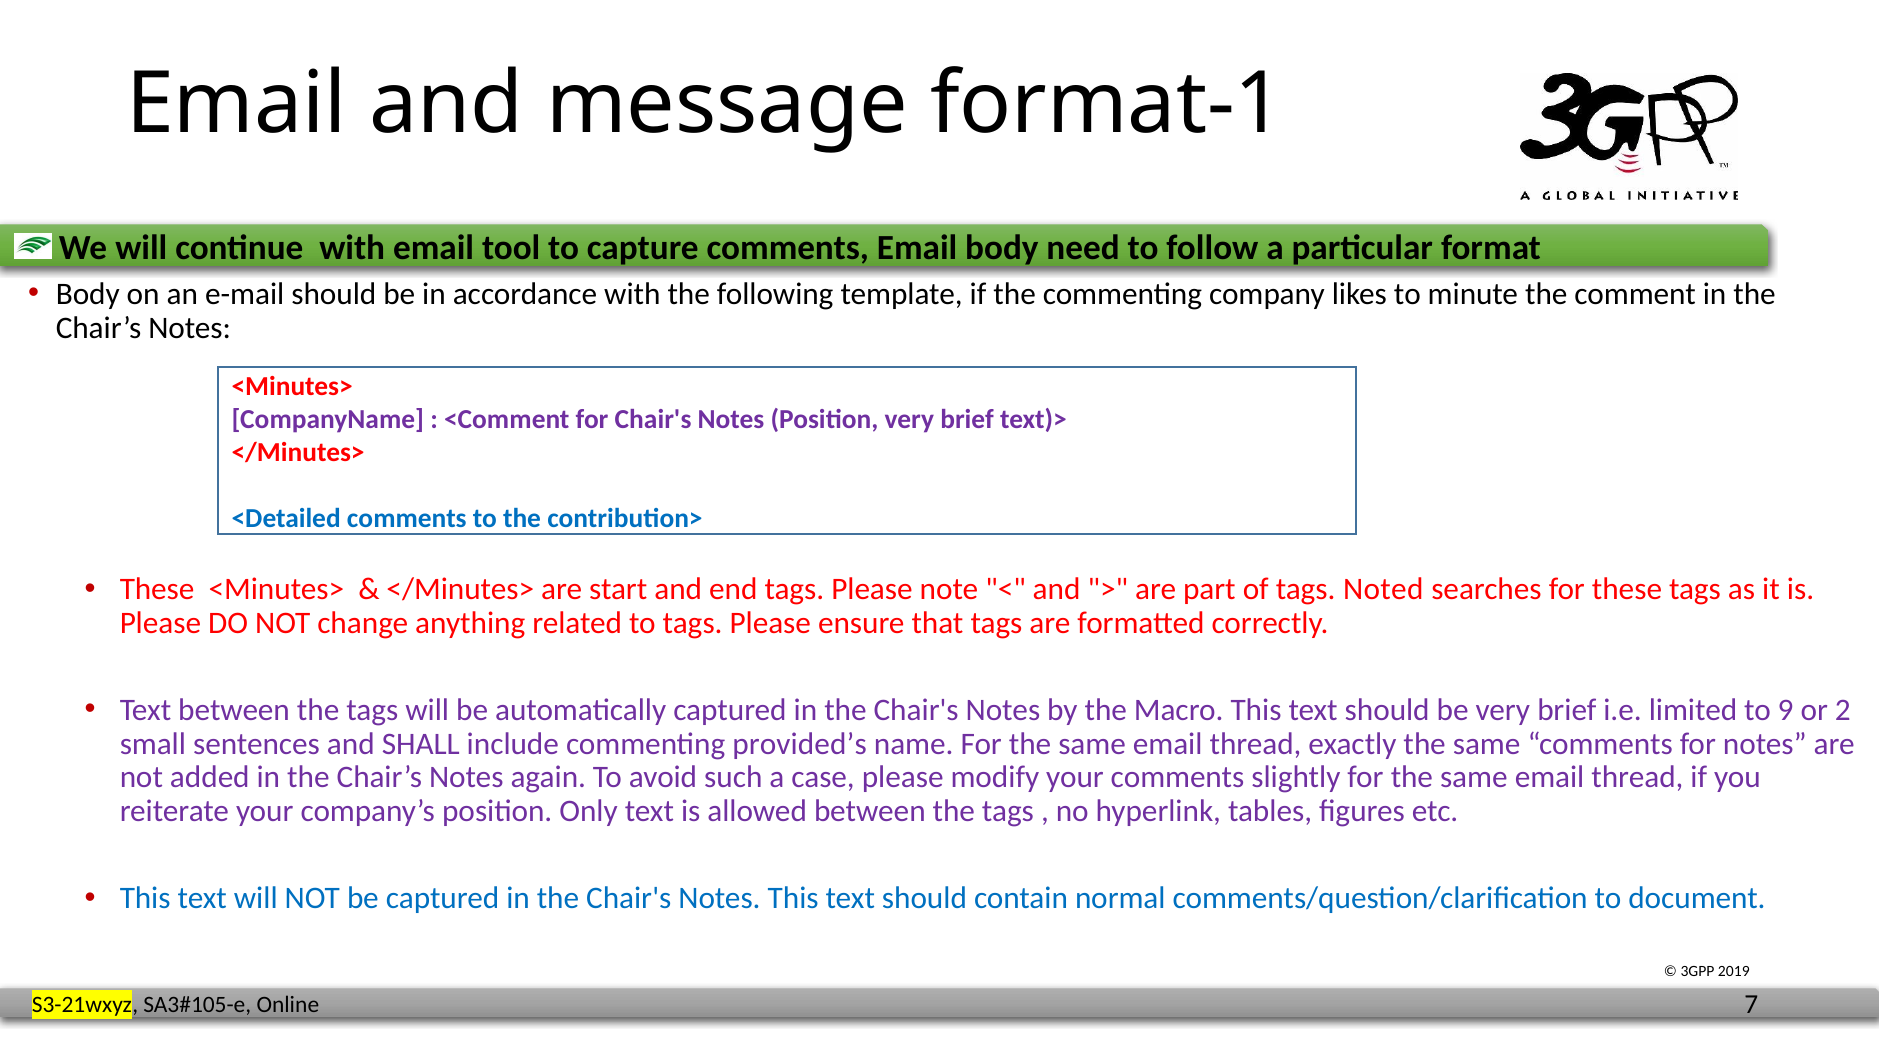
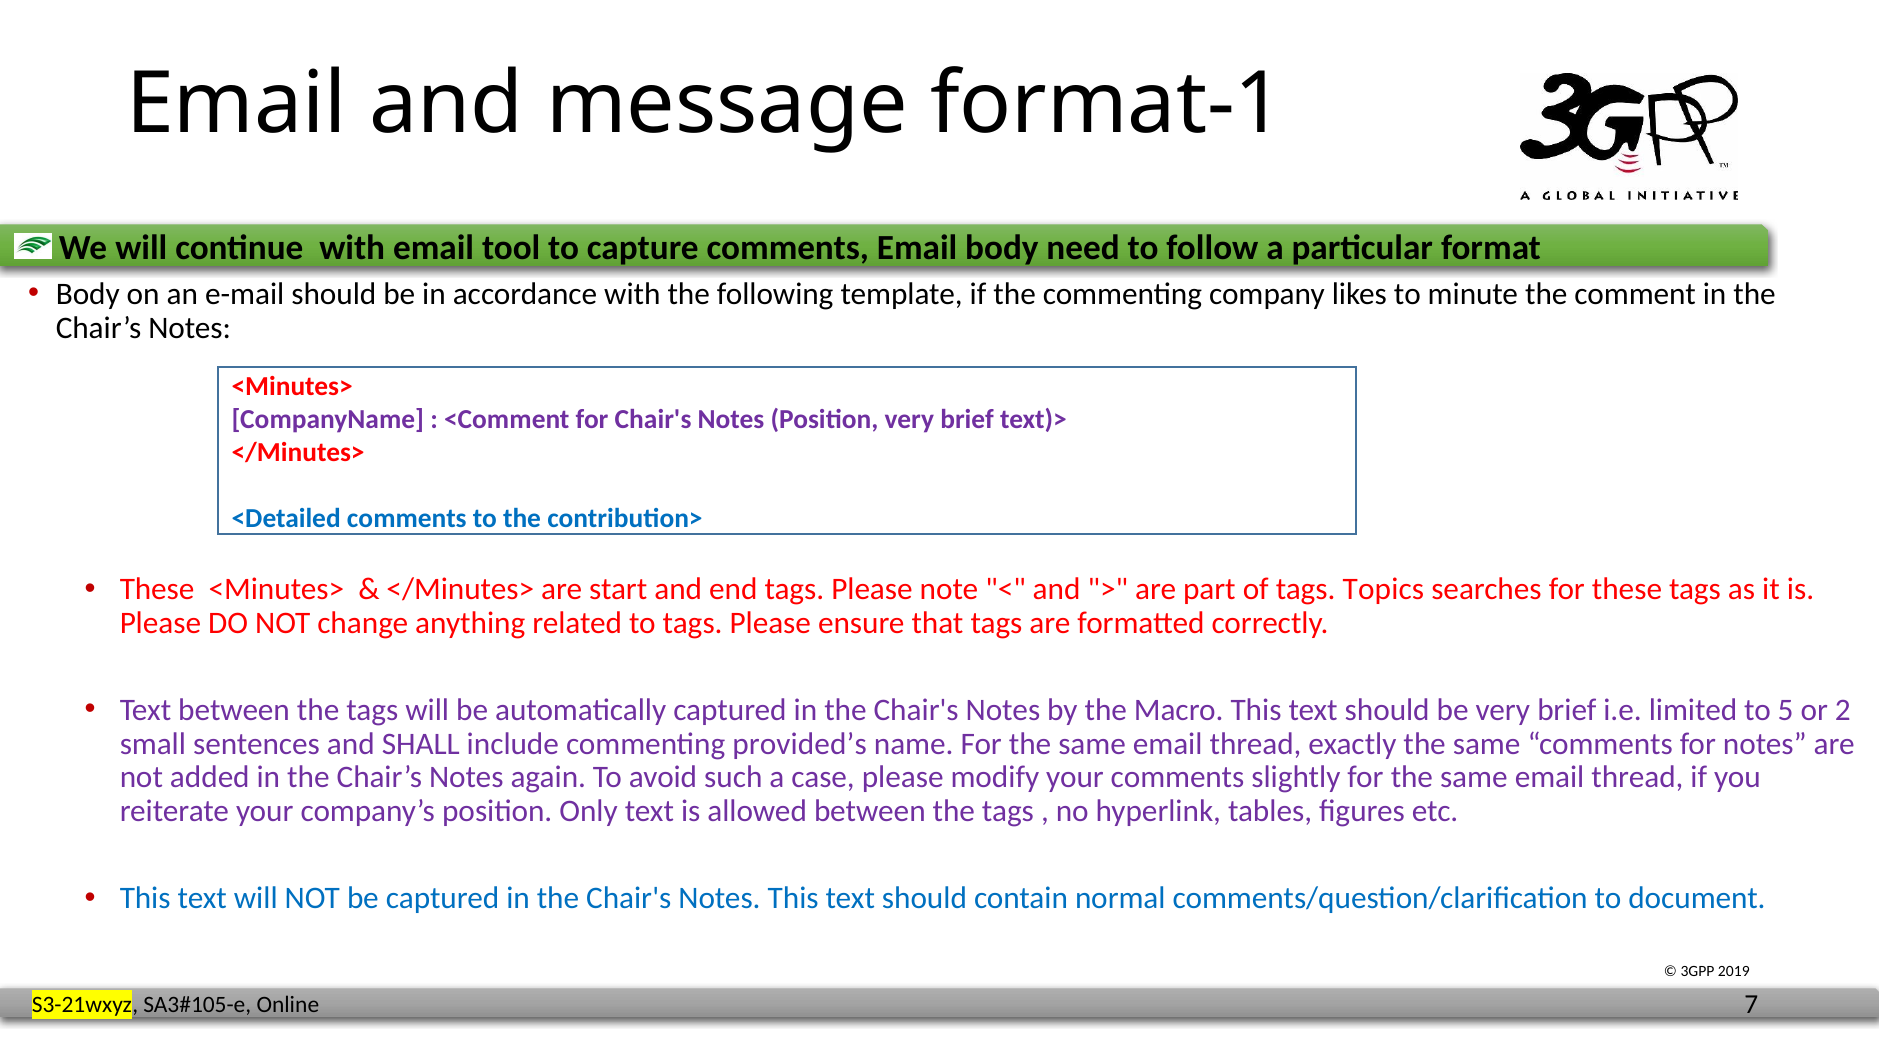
Noted: Noted -> Topics
9: 9 -> 5
